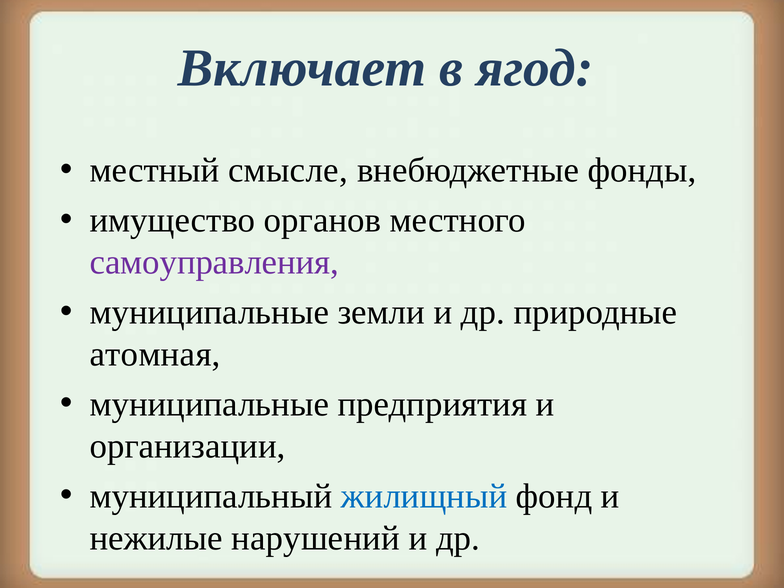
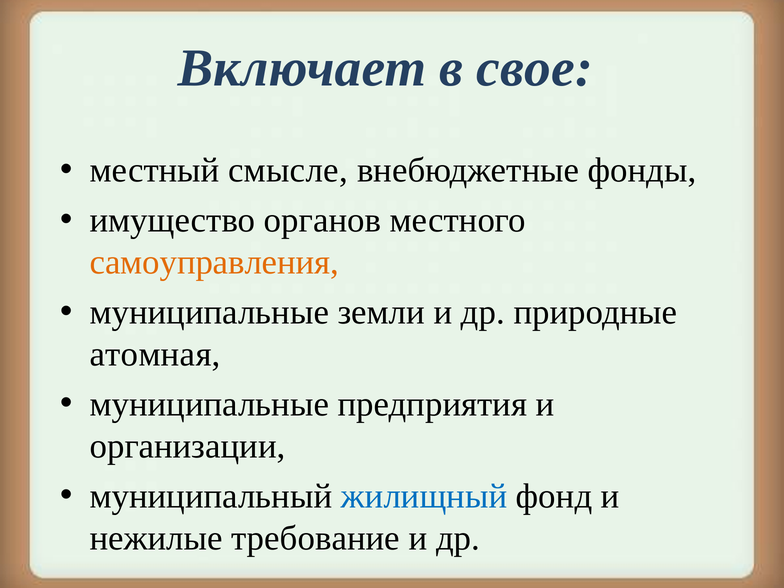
ягод: ягод -> свое
самоуправления colour: purple -> orange
нарушений: нарушений -> требование
